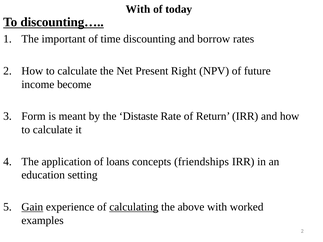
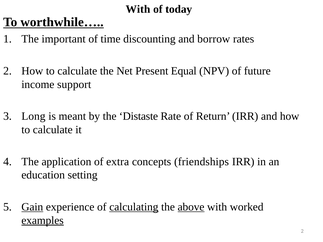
discounting…: discounting… -> worthwhile…
Right: Right -> Equal
become: become -> support
Form: Form -> Long
loans: loans -> extra
above underline: none -> present
examples underline: none -> present
